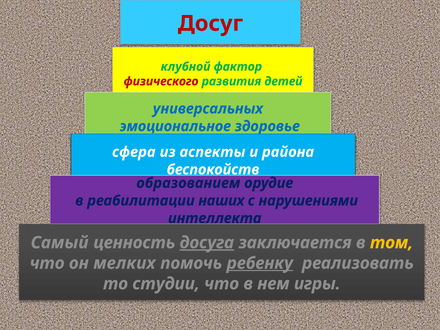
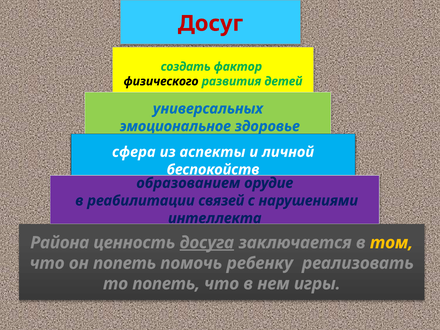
клубной: клубной -> создать
физического colour: red -> black
района: района -> личной
наших: наших -> связей
Самый: Самый -> Района
он мелких: мелких -> попеть
ребенку underline: present -> none
то студии: студии -> попеть
